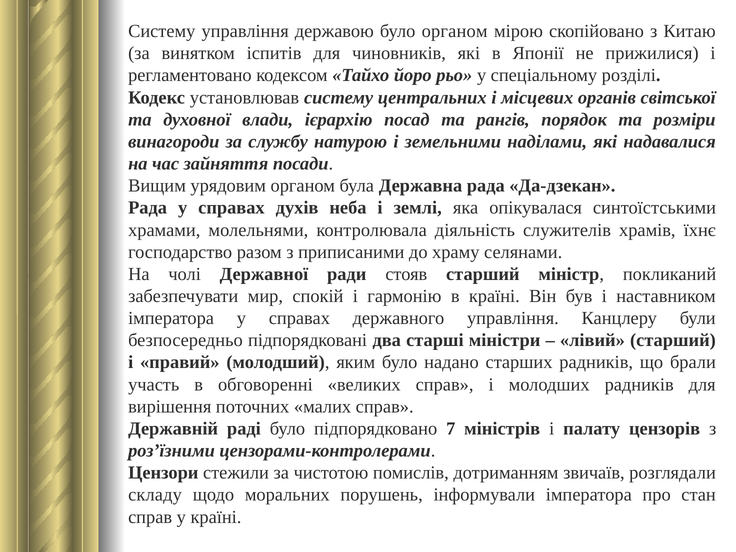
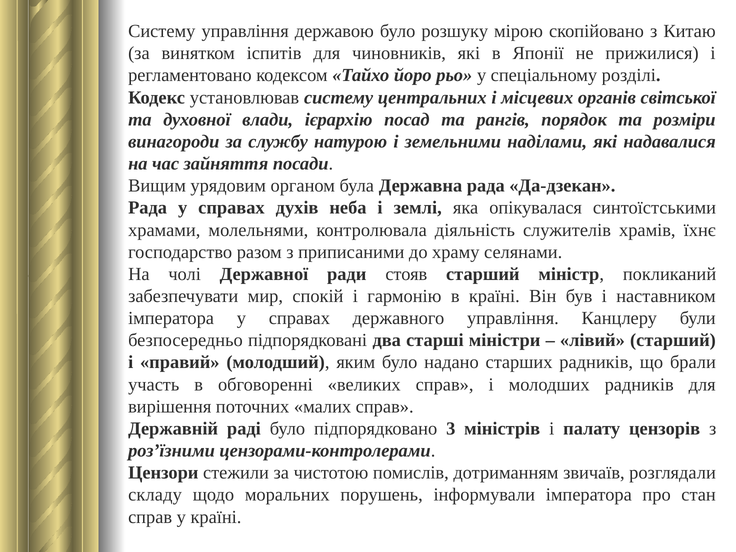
було органом: органом -> розшуку
7: 7 -> 3
